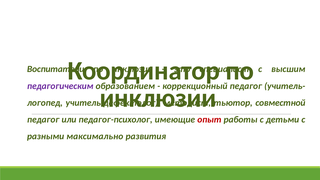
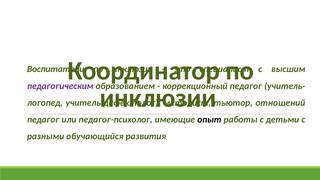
совместной: совместной -> отношений
опыт colour: red -> black
максимально: максимально -> обучающийся
